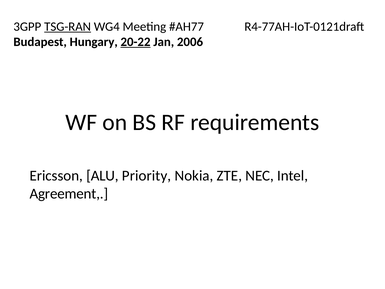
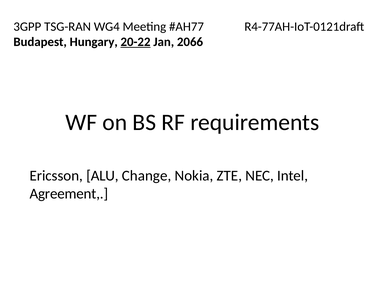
TSG-RAN underline: present -> none
2006: 2006 -> 2066
Priority: Priority -> Change
